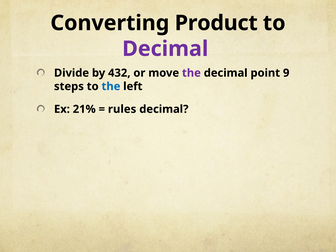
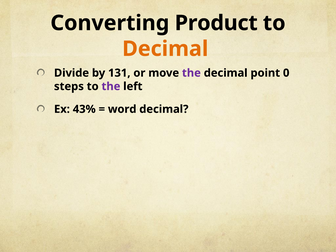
Decimal at (165, 49) colour: purple -> orange
432: 432 -> 131
9: 9 -> 0
the at (111, 86) colour: blue -> purple
21%: 21% -> 43%
rules: rules -> word
